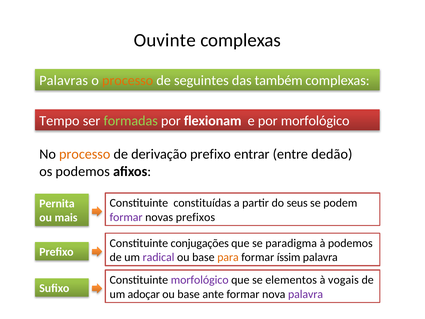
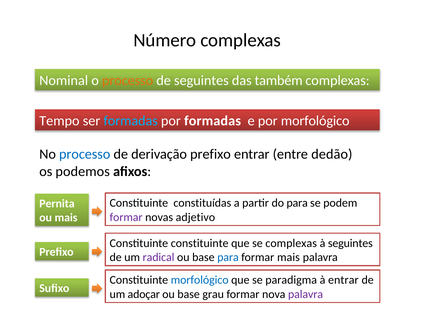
Ouvinte: Ouvinte -> Número
Palavras: Palavras -> Nominal
formadas at (131, 121) colour: light green -> light blue
por flexionam: flexionam -> formadas
processo at (85, 154) colour: orange -> blue
do seus: seus -> para
prefixos: prefixos -> adjetivo
Constituinte conjugações: conjugações -> constituinte
se paradigma: paradigma -> complexas
à podemos: podemos -> seguintes
para at (228, 257) colour: orange -> blue
formar íssim: íssim -> mais
morfológico at (200, 280) colour: purple -> blue
elementos: elementos -> paradigma
à vogais: vogais -> entrar
ante: ante -> grau
